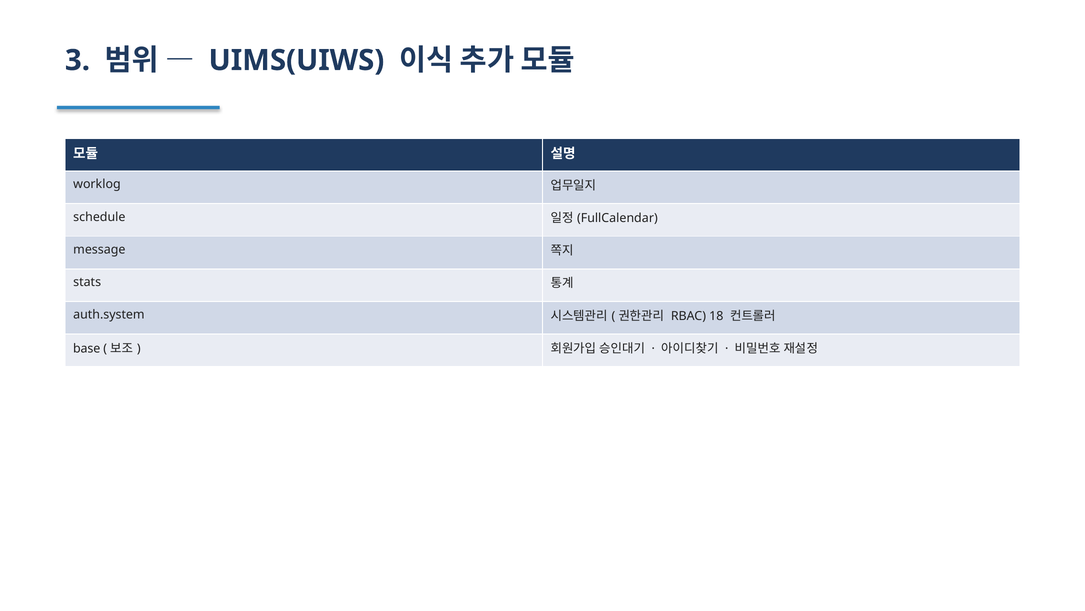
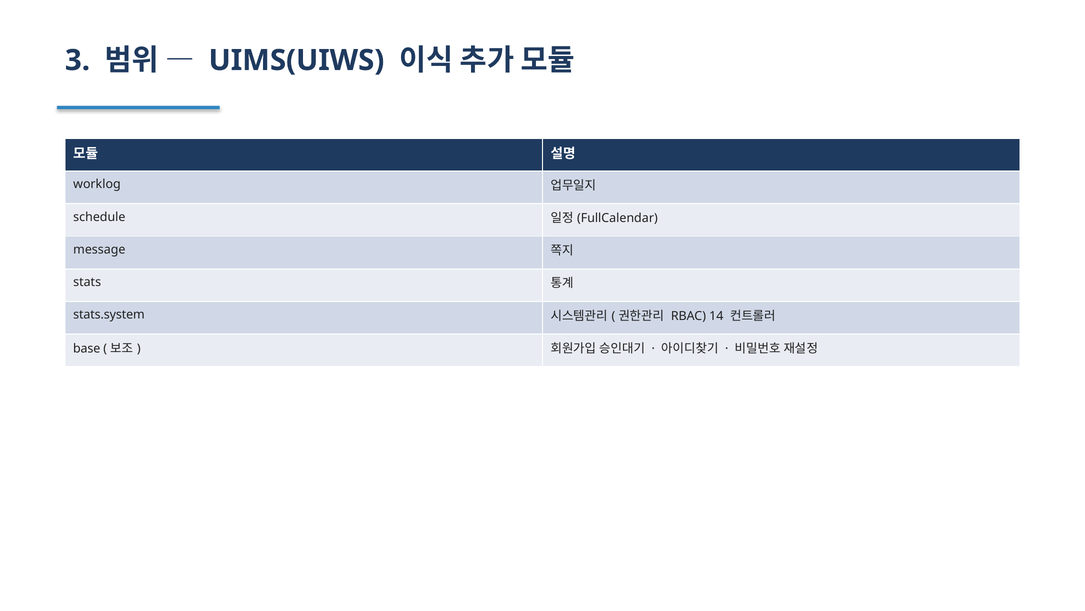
auth.system: auth.system -> stats.system
18: 18 -> 14
